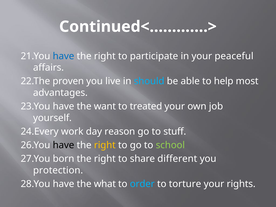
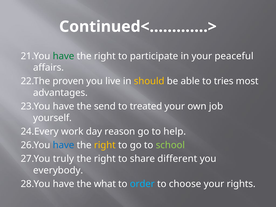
have at (63, 56) colour: blue -> green
should colour: light blue -> yellow
help: help -> tries
want: want -> send
stuff: stuff -> help
have at (63, 145) colour: black -> blue
born: born -> truly
protection: protection -> everybody
torture: torture -> choose
